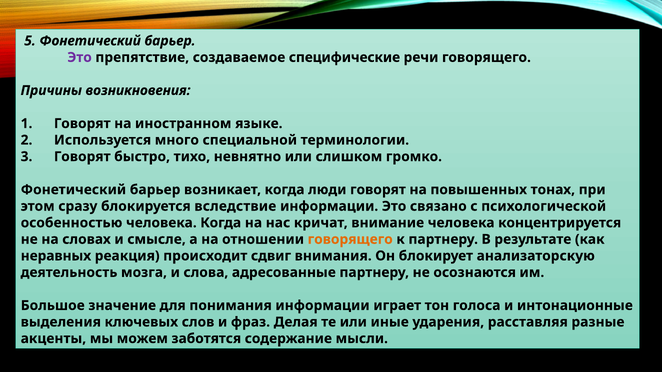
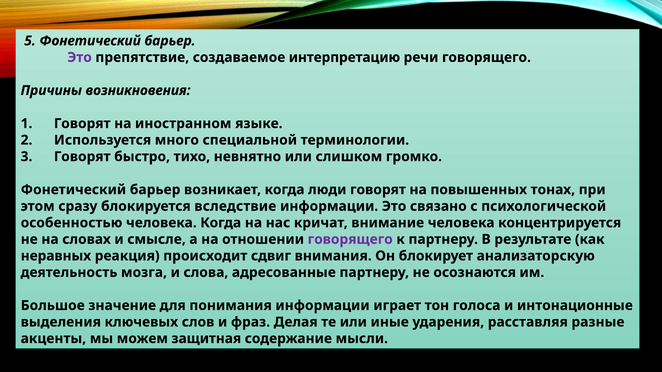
специфические: специфические -> интерпретацию
говорящего at (350, 240) colour: orange -> purple
заботятся: заботятся -> защитная
